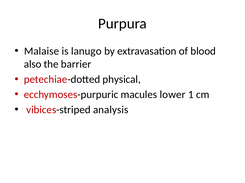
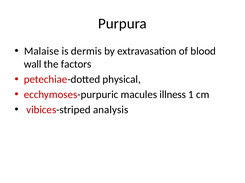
lanugo: lanugo -> dermis
also: also -> wall
barrier: barrier -> factors
lower: lower -> illness
